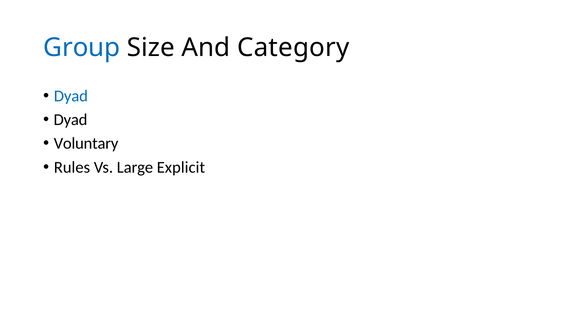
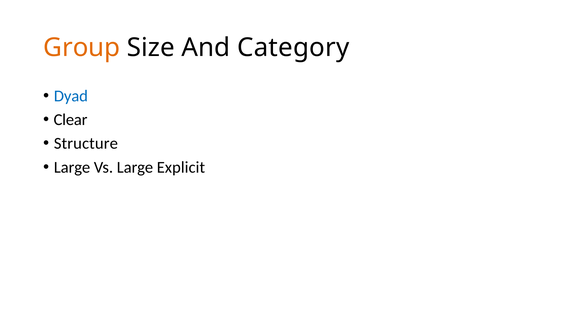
Group colour: blue -> orange
Dyad at (71, 120): Dyad -> Clear
Voluntary: Voluntary -> Structure
Rules at (72, 167): Rules -> Large
